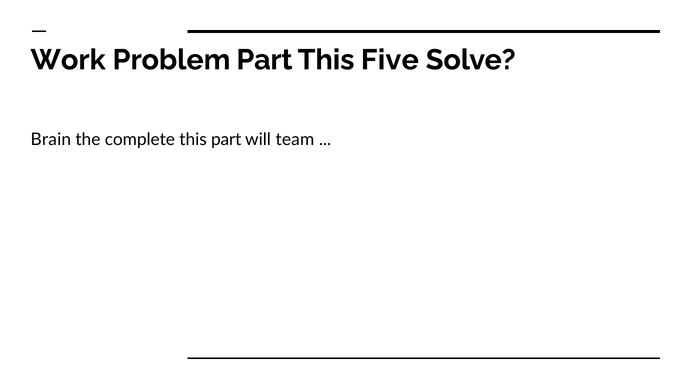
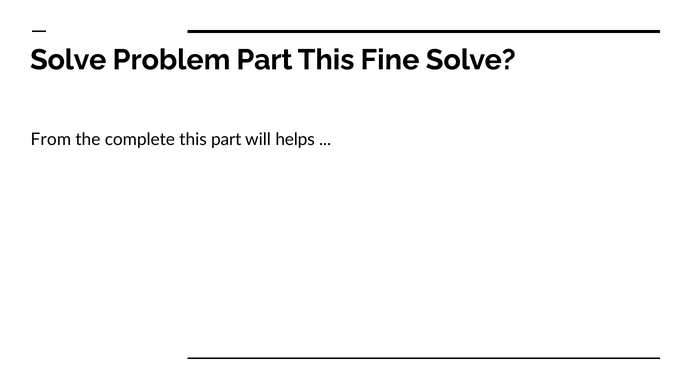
Work at (68, 60): Work -> Solve
Five: Five -> Fine
Brain: Brain -> From
team: team -> helps
